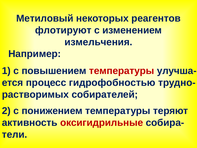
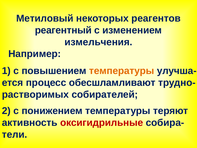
флотируют: флотируют -> реагентный
температуры at (122, 71) colour: red -> orange
гидрофобностью: гидрофобностью -> обесшламливают
